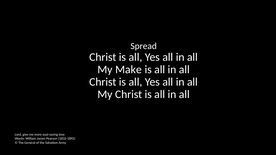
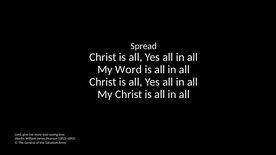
Make: Make -> Word
